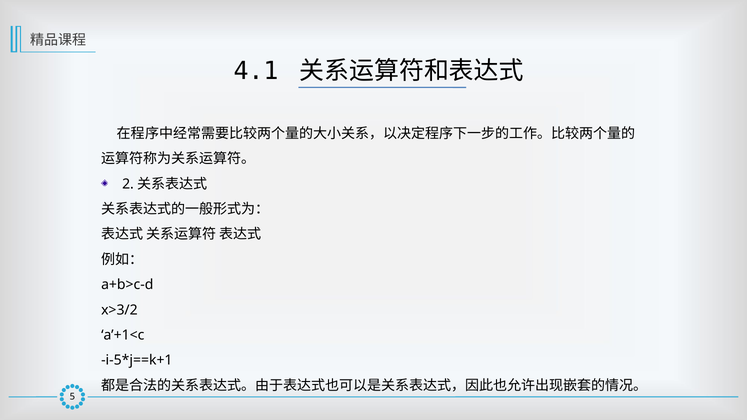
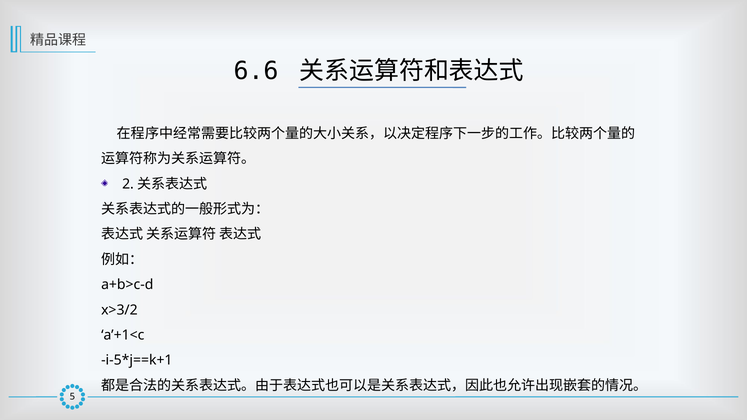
4.1: 4.1 -> 6.6
